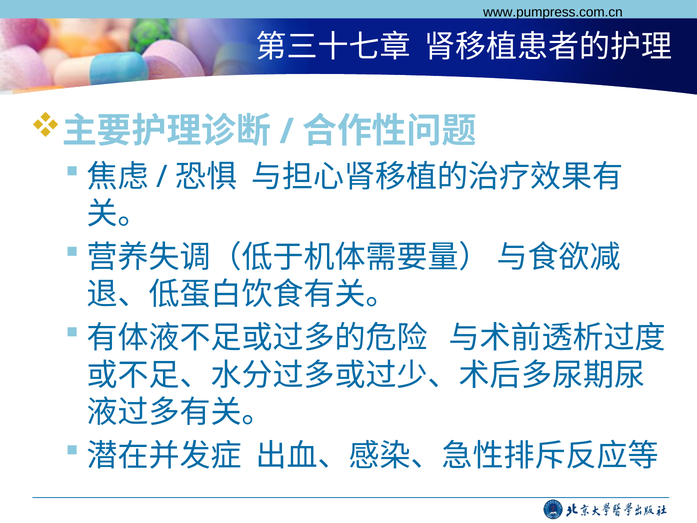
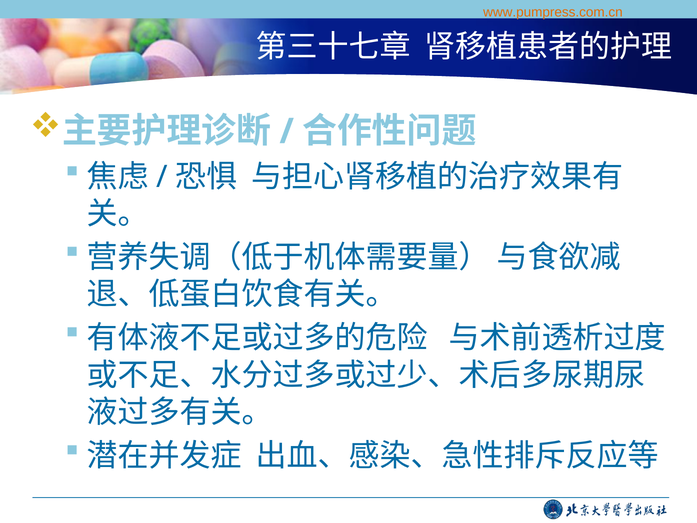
www.pumpress.com.cn colour: black -> orange
